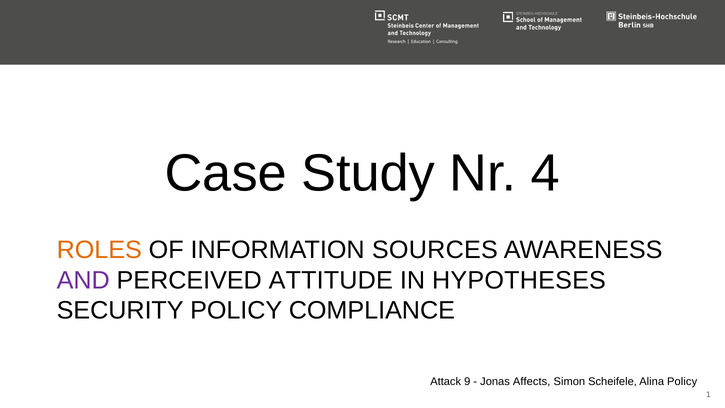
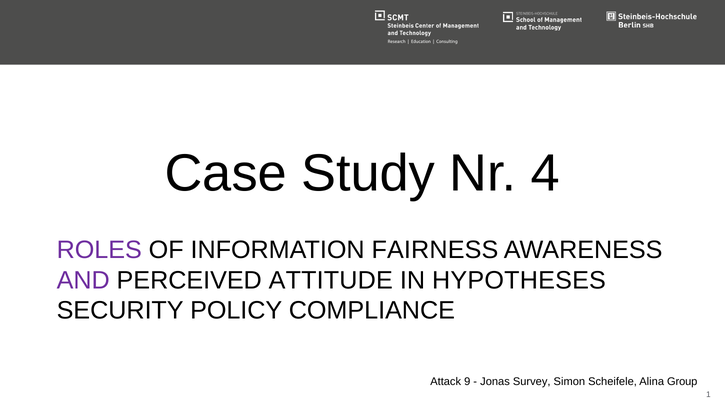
ROLES colour: orange -> purple
SOURCES: SOURCES -> FAIRNESS
Affects: Affects -> Survey
Alina Policy: Policy -> Group
